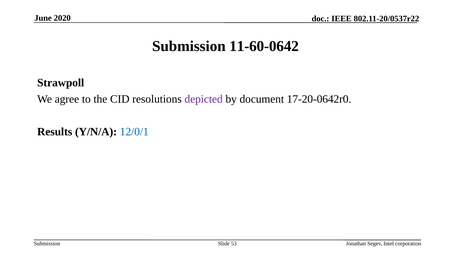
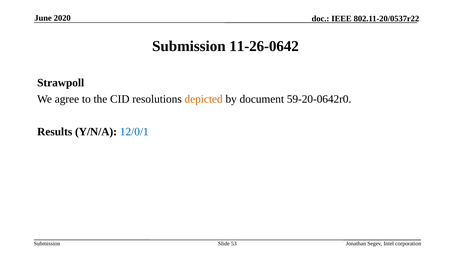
11-60-0642: 11-60-0642 -> 11-26-0642
depicted colour: purple -> orange
17-20-0642r0: 17-20-0642r0 -> 59-20-0642r0
